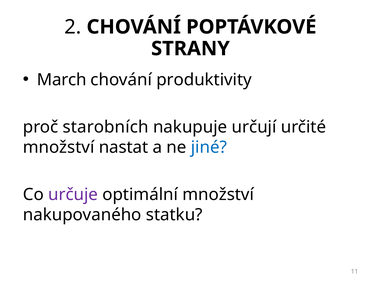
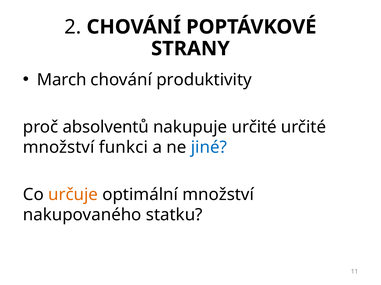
starobních: starobních -> absolventů
nakupuje určují: určují -> určité
nastat: nastat -> funkci
určuje colour: purple -> orange
